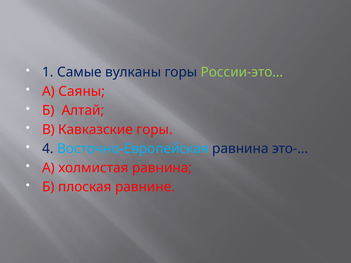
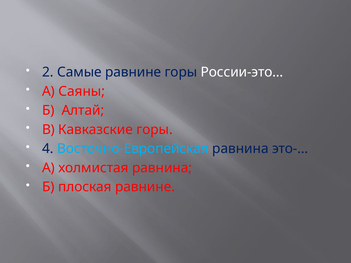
1: 1 -> 2
Самые вулканы: вулканы -> равнине
России-это… colour: light green -> white
